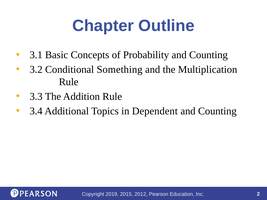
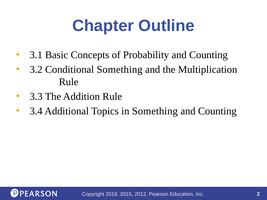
in Dependent: Dependent -> Something
